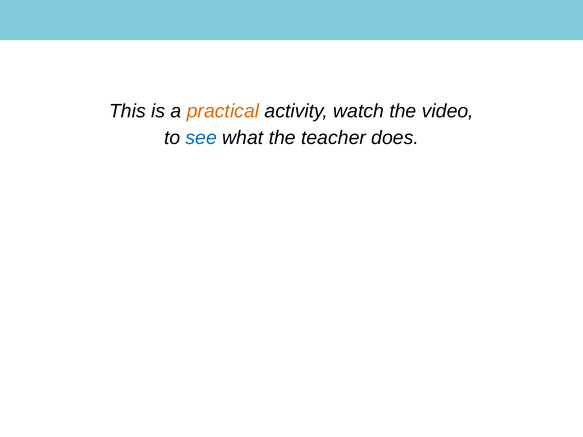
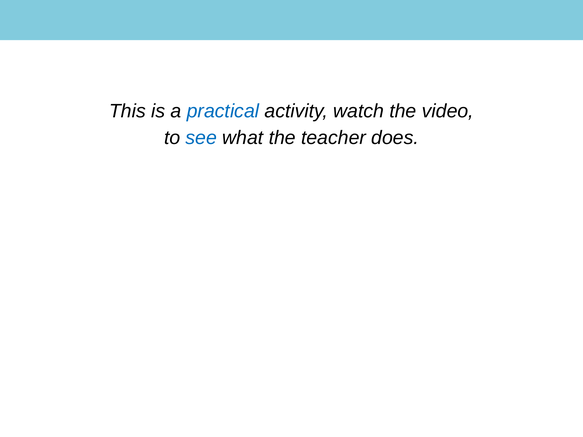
practical colour: orange -> blue
